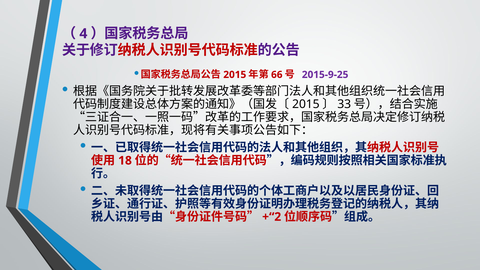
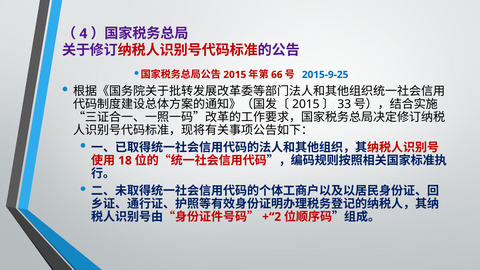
2015-9-25 colour: purple -> blue
